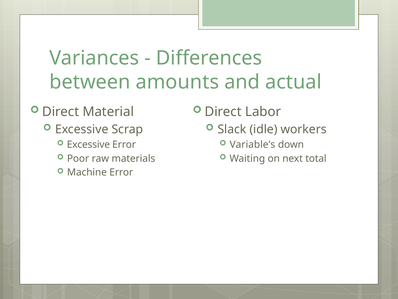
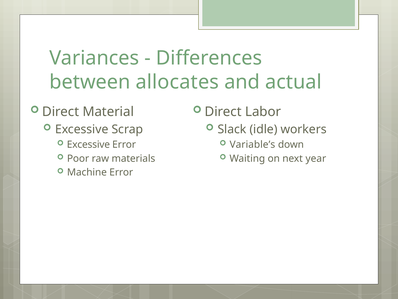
amounts: amounts -> allocates
total: total -> year
